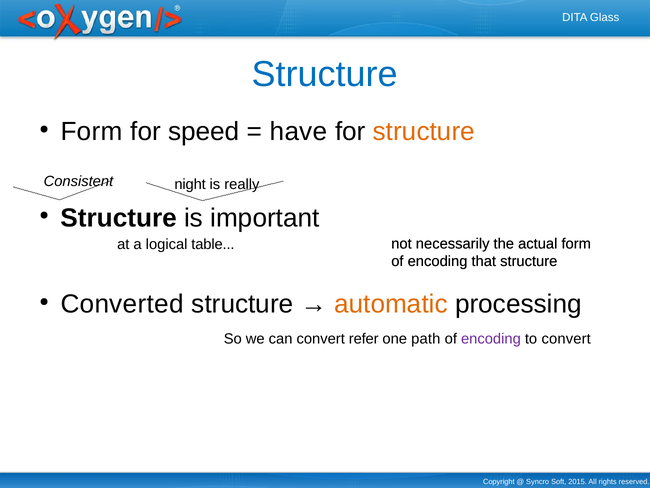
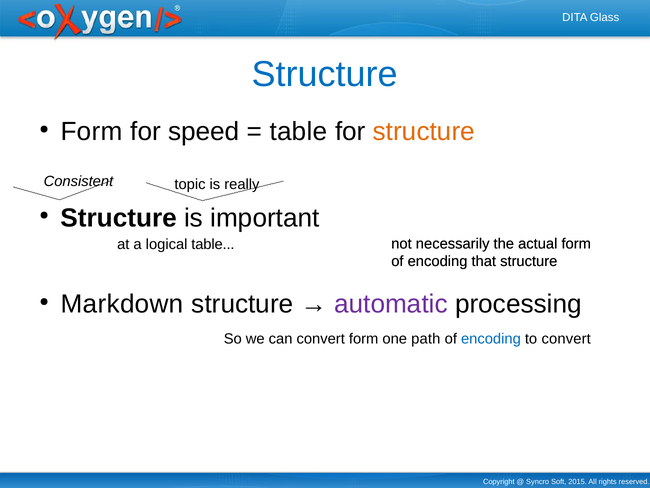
have at (298, 132): have -> table
night: night -> topic
Converted: Converted -> Markdown
automatic colour: orange -> purple
convert refer: refer -> form
encoding at (491, 339) colour: purple -> blue
